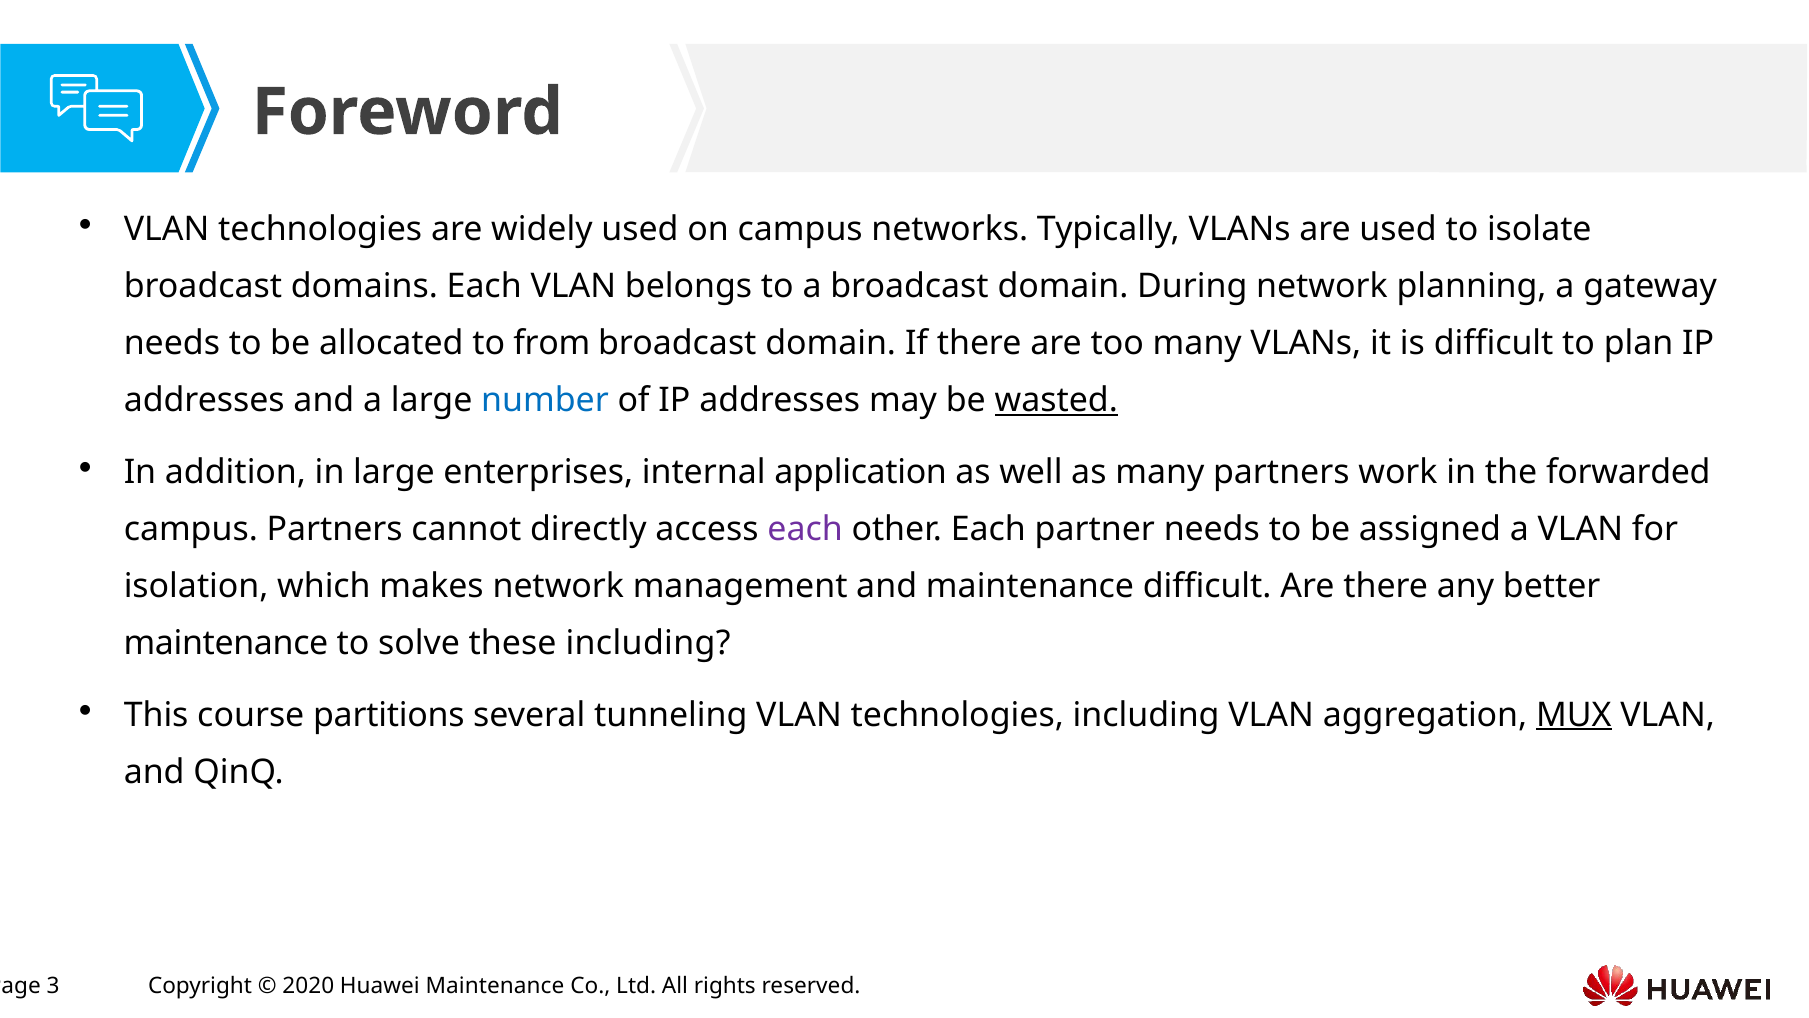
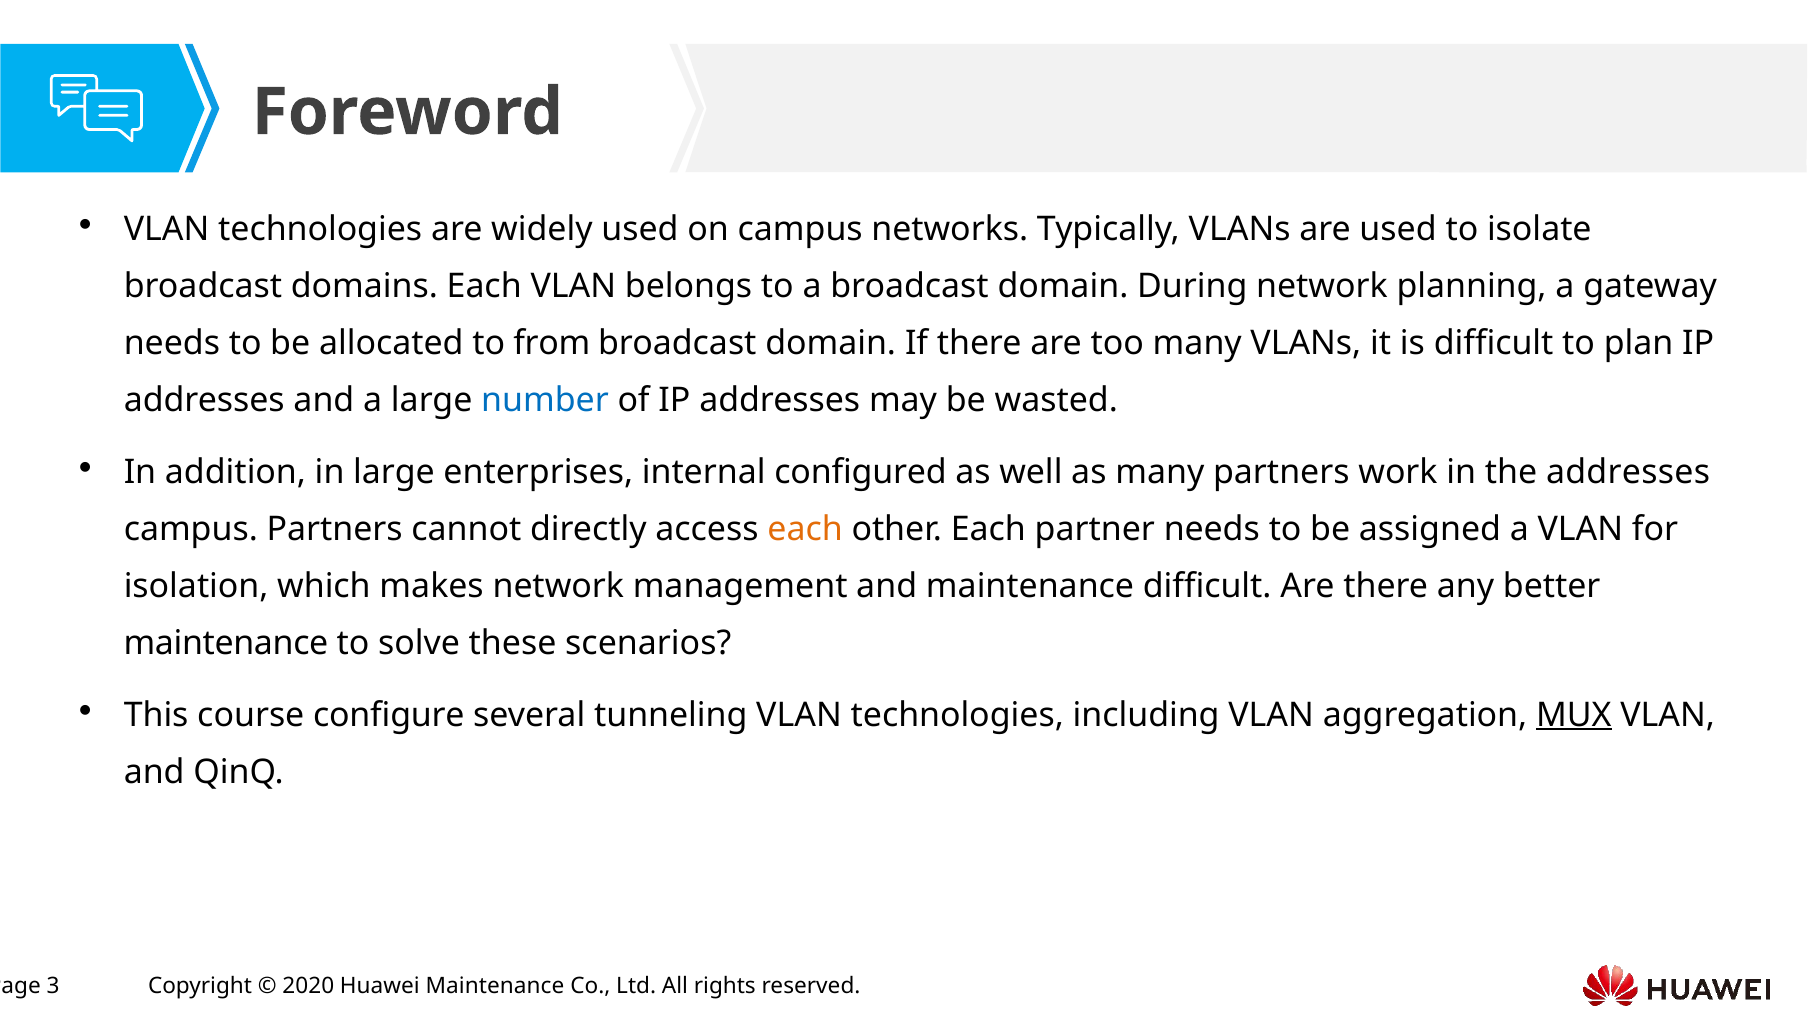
wasted underline: present -> none
application: application -> configured
the forwarded: forwarded -> addresses
each at (805, 529) colour: purple -> orange
these including: including -> scenarios
partitions: partitions -> configure
